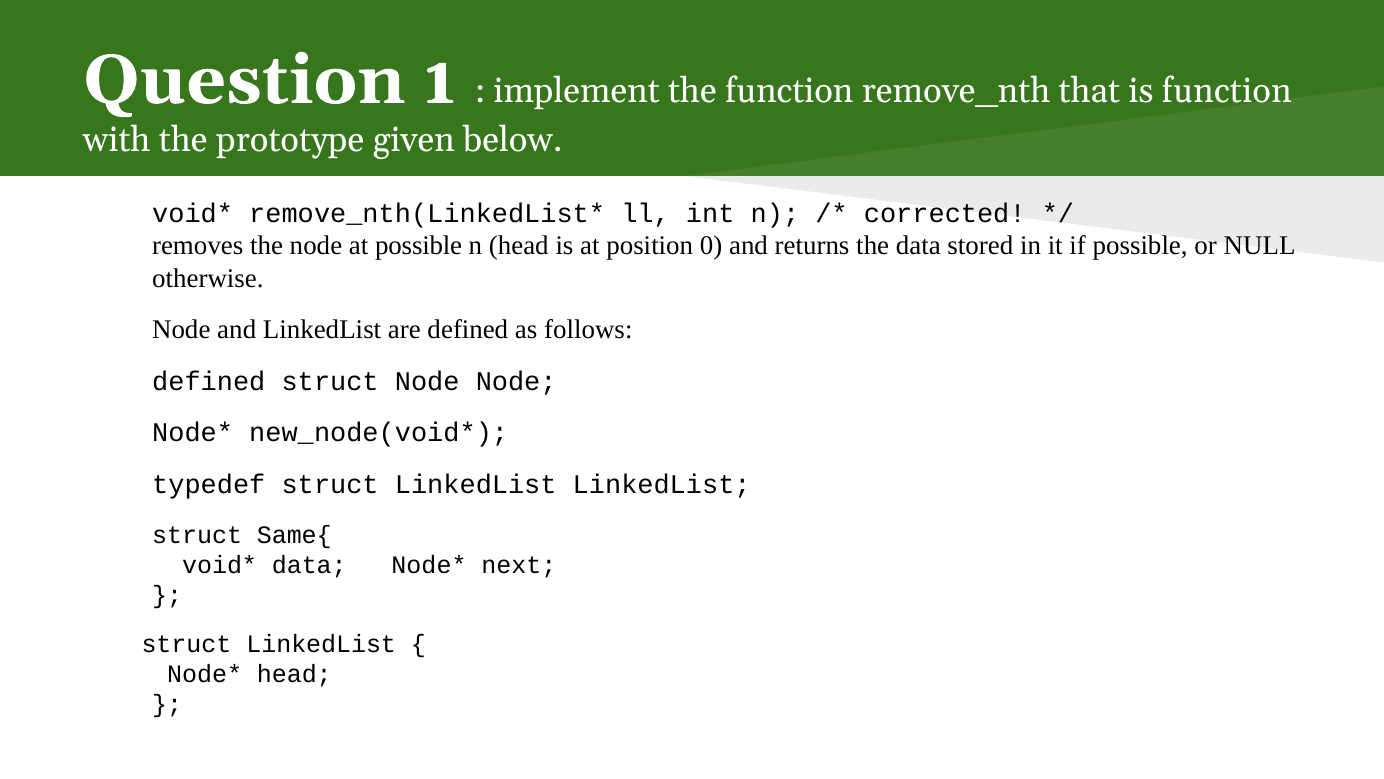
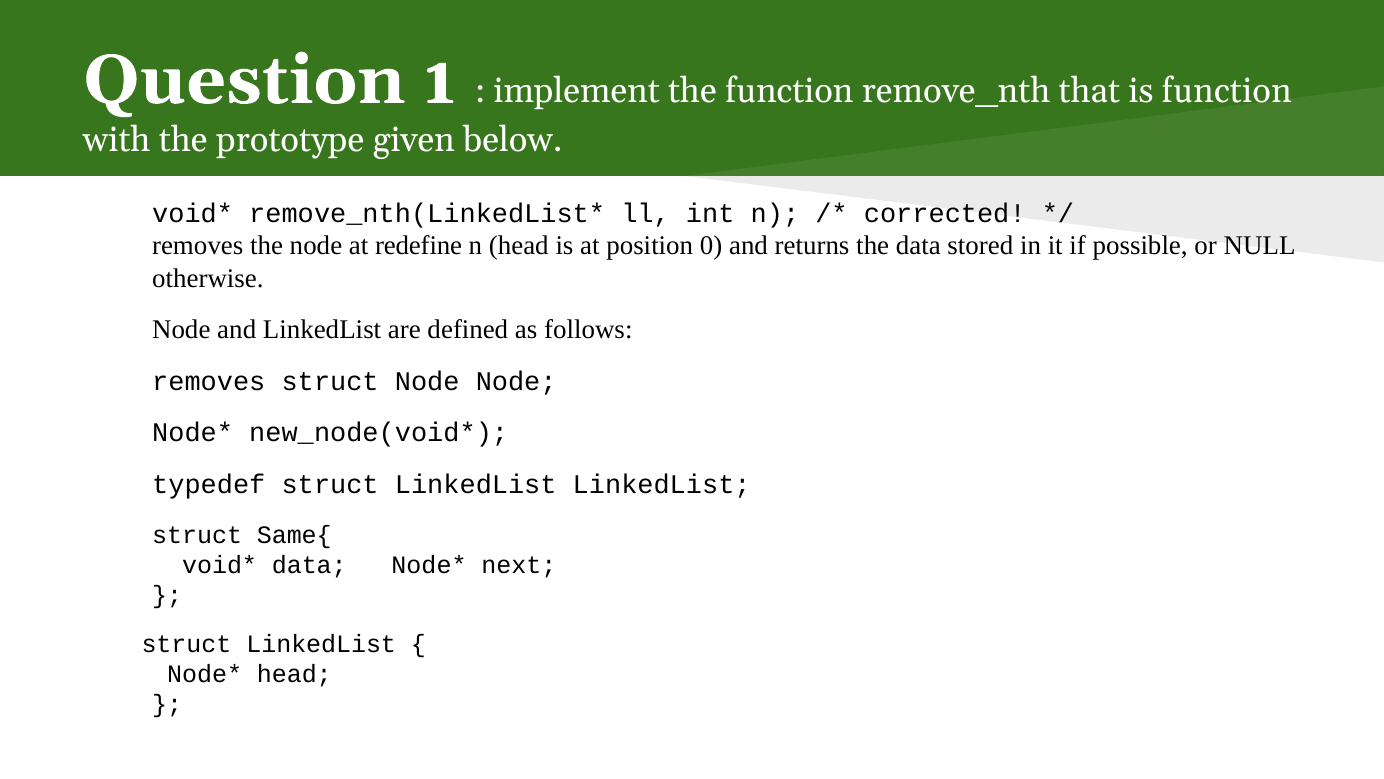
at possible: possible -> redefine
defined at (209, 381): defined -> removes
